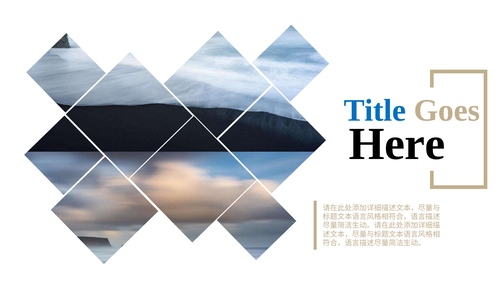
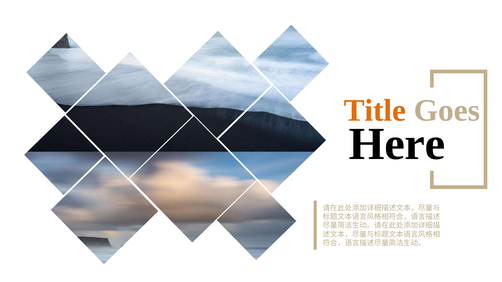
Title colour: blue -> orange
